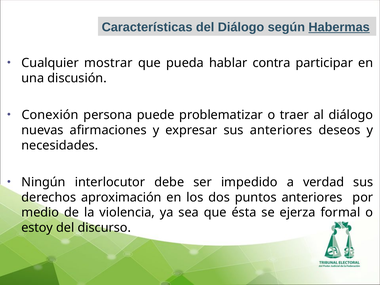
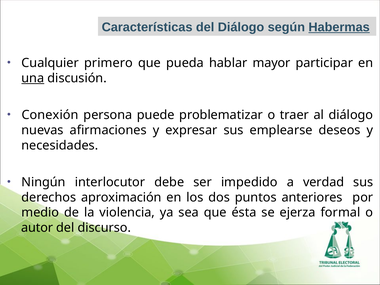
mostrar: mostrar -> primero
contra: contra -> mayor
una underline: none -> present
sus anteriores: anteriores -> emplearse
estoy: estoy -> autor
